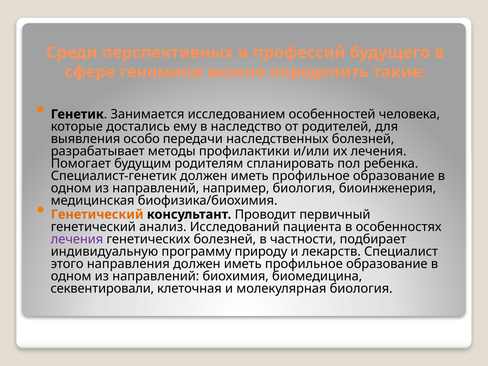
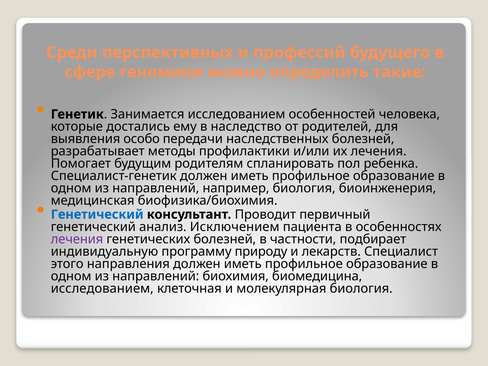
Генетический at (97, 214) colour: orange -> blue
Исследований: Исследований -> Исключением
секвентировали at (102, 289): секвентировали -> исследованием
